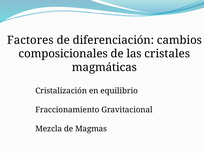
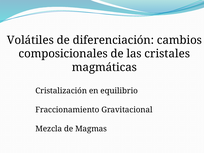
Factores: Factores -> Volátiles
